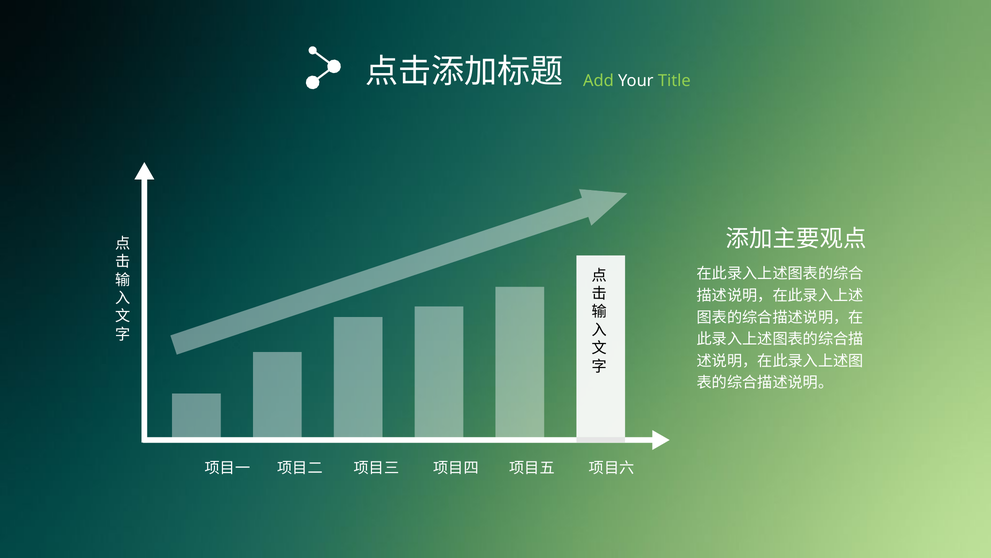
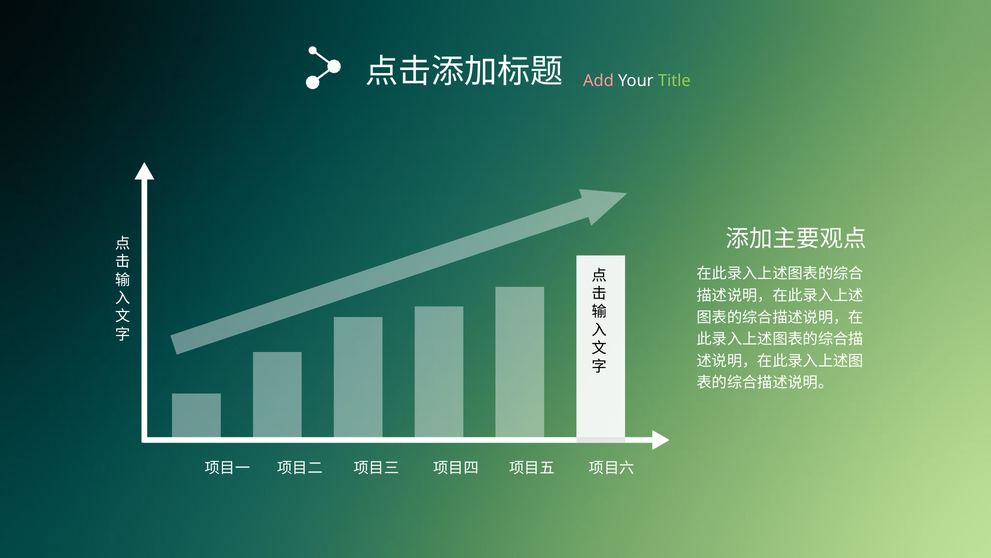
Add colour: light green -> pink
